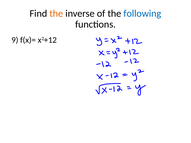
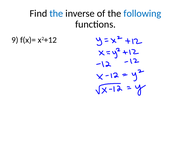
the at (56, 14) colour: orange -> blue
